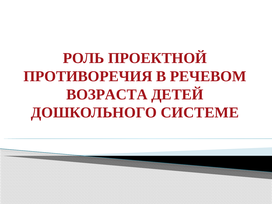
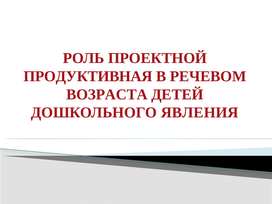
ПРОТИВОРЕЧИЯ: ПРОТИВОРЕЧИЯ -> ПРОДУКТИВНАЯ
СИСТЕМЕ: СИСТЕМЕ -> ЯВЛЕНИЯ
